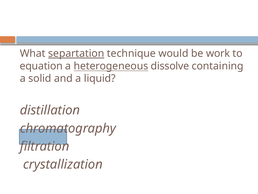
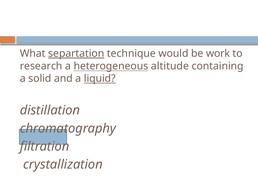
equation: equation -> research
dissolve: dissolve -> altitude
liquid underline: none -> present
